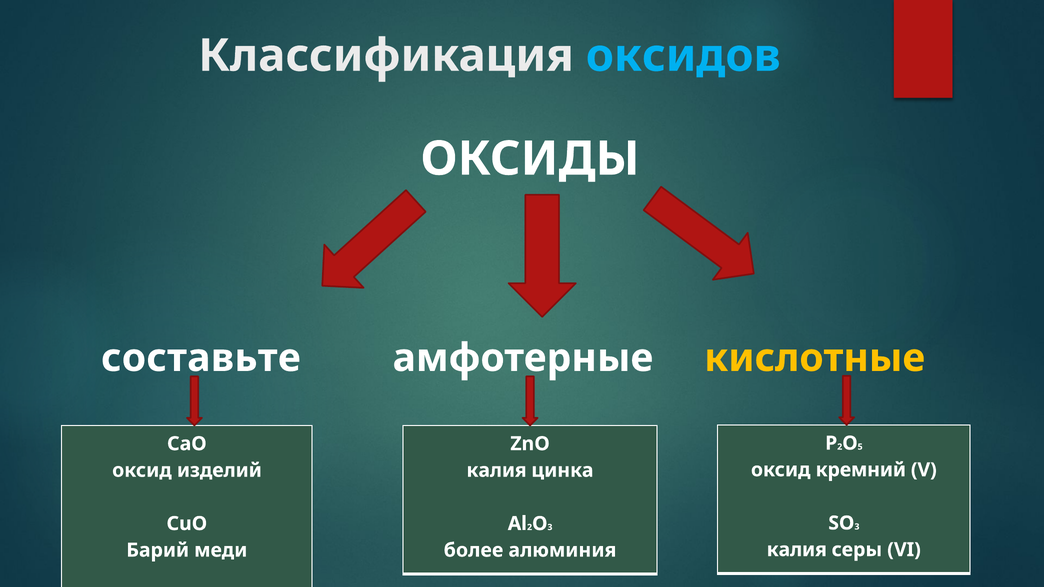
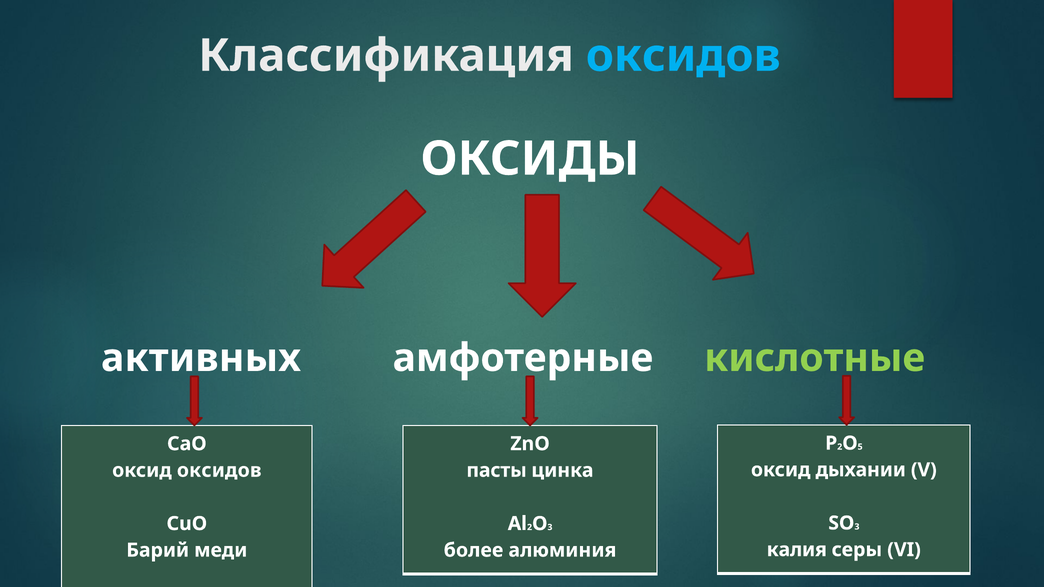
составьте: составьте -> активных
кислотные colour: yellow -> light green
кремний: кремний -> дыхании
оксид изделий: изделий -> оксидов
калия at (497, 471): калия -> пасты
